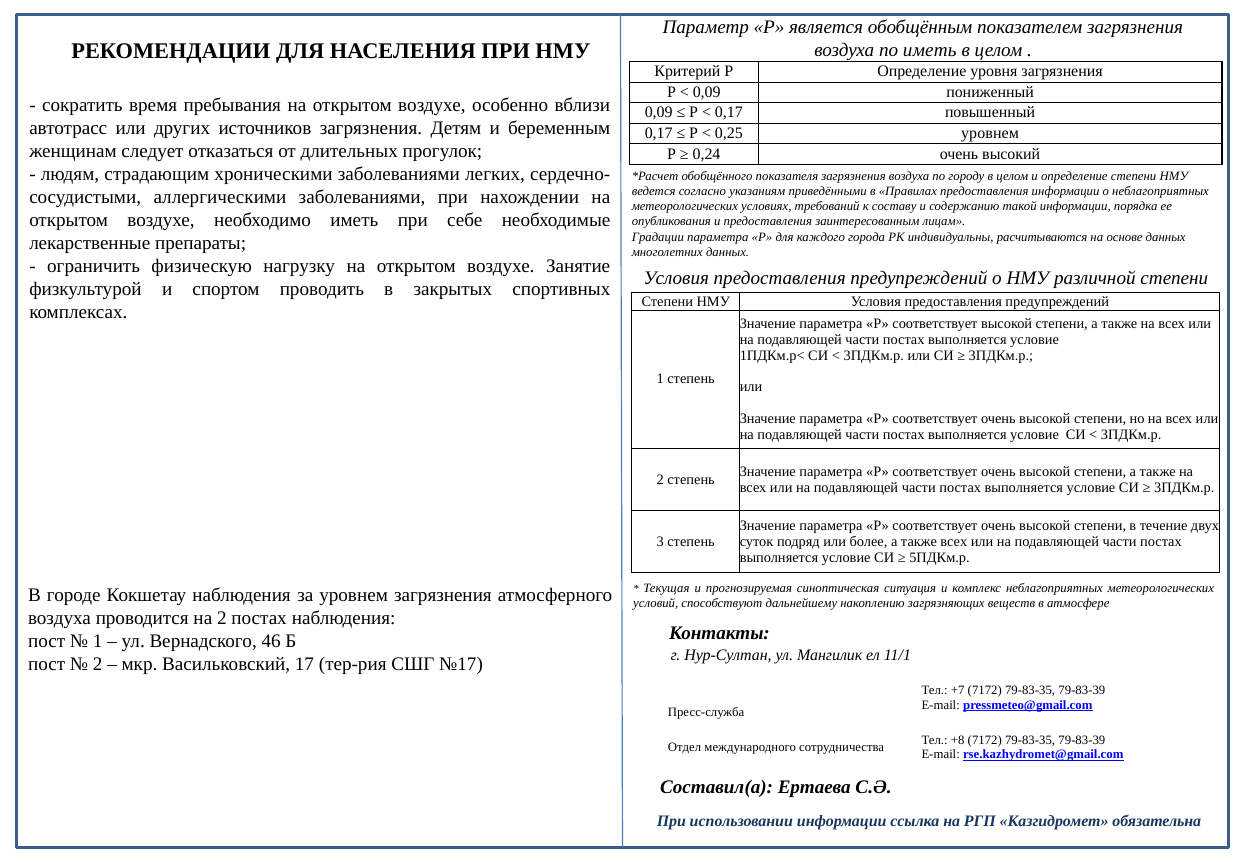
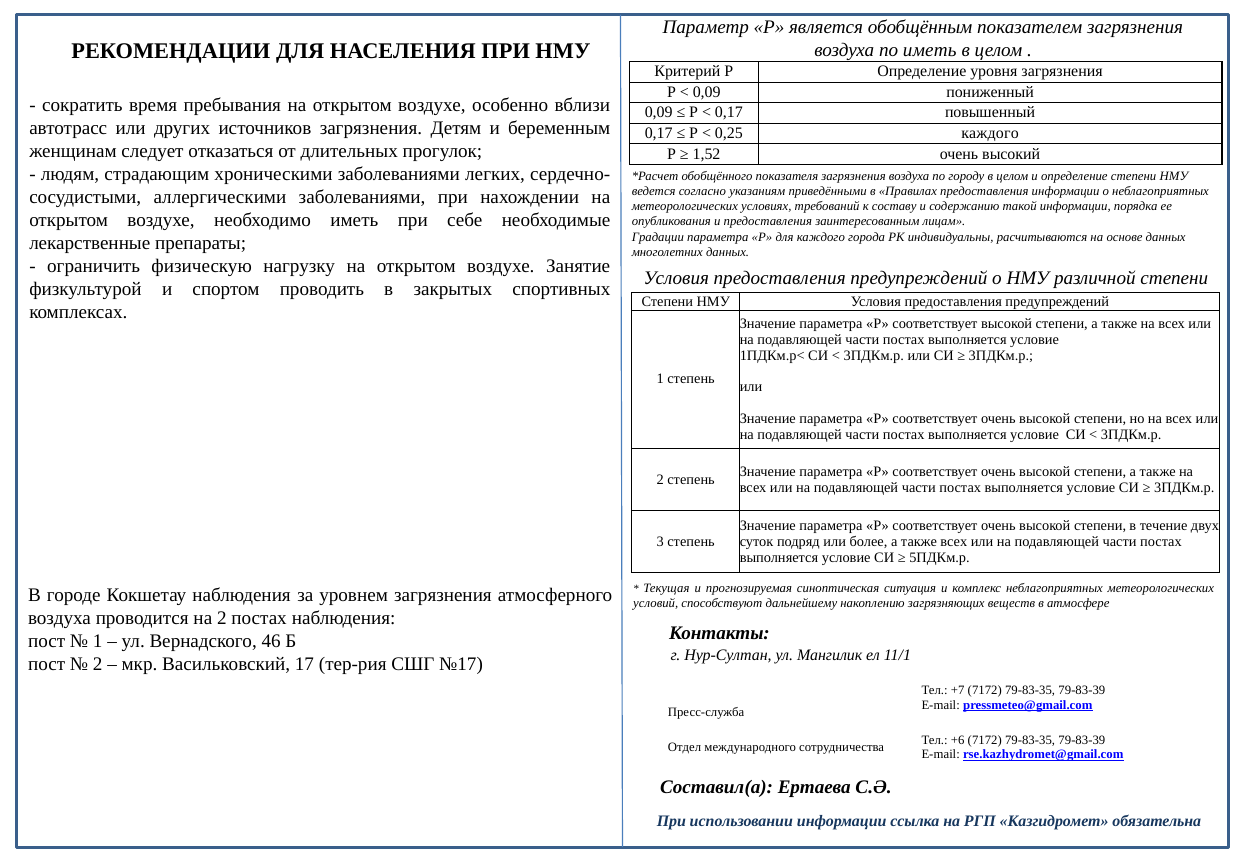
0,25 уровнем: уровнем -> каждого
0,24: 0,24 -> 1,52
+8: +8 -> +6
